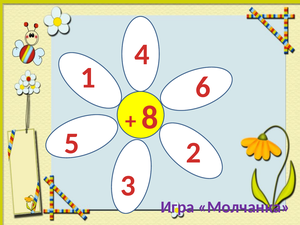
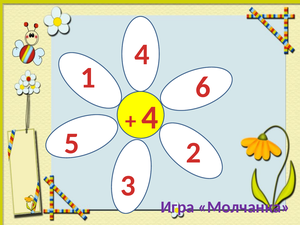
8 at (150, 118): 8 -> 4
